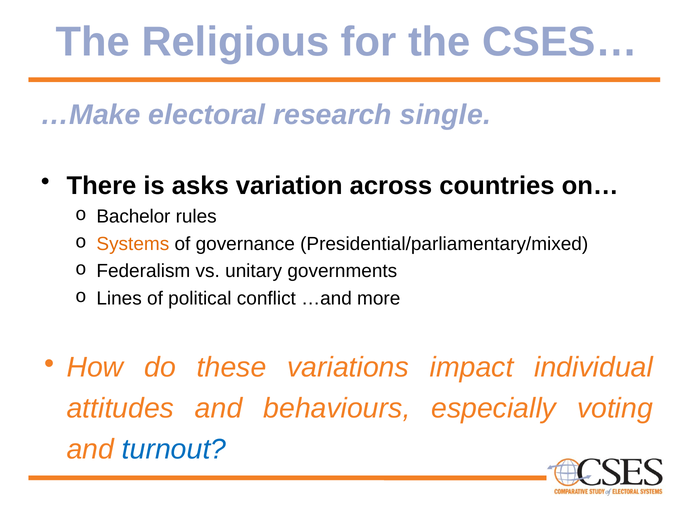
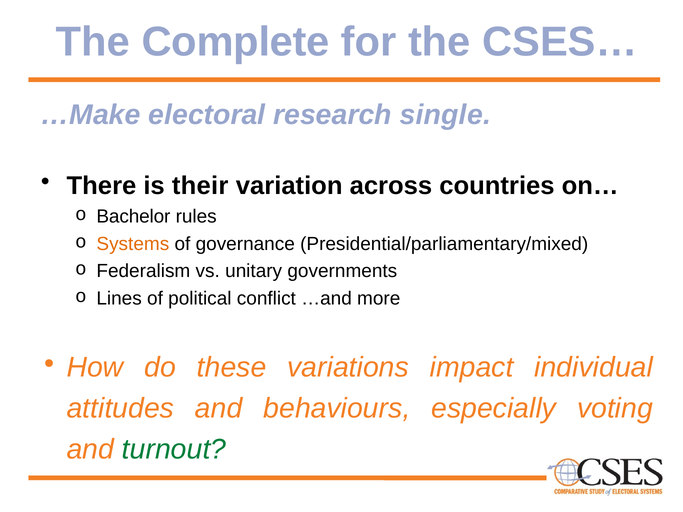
Religious: Religious -> Complete
asks: asks -> their
turnout colour: blue -> green
